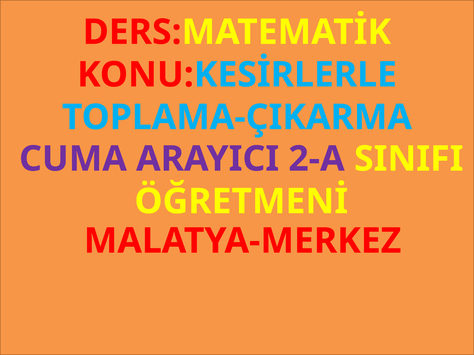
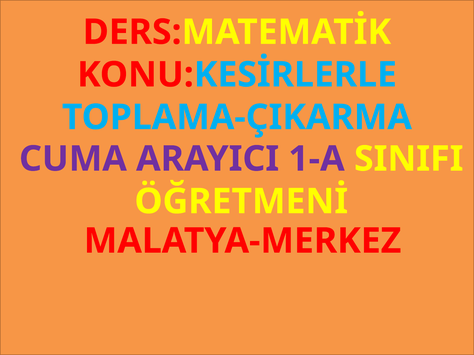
2-A: 2-A -> 1-A
